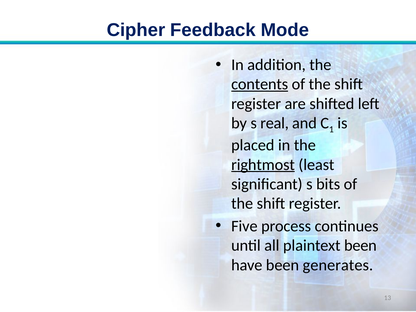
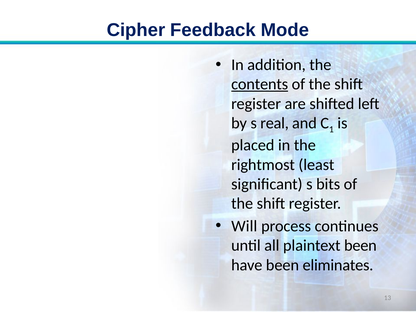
rightmost underline: present -> none
Five: Five -> Will
generates: generates -> eliminates
